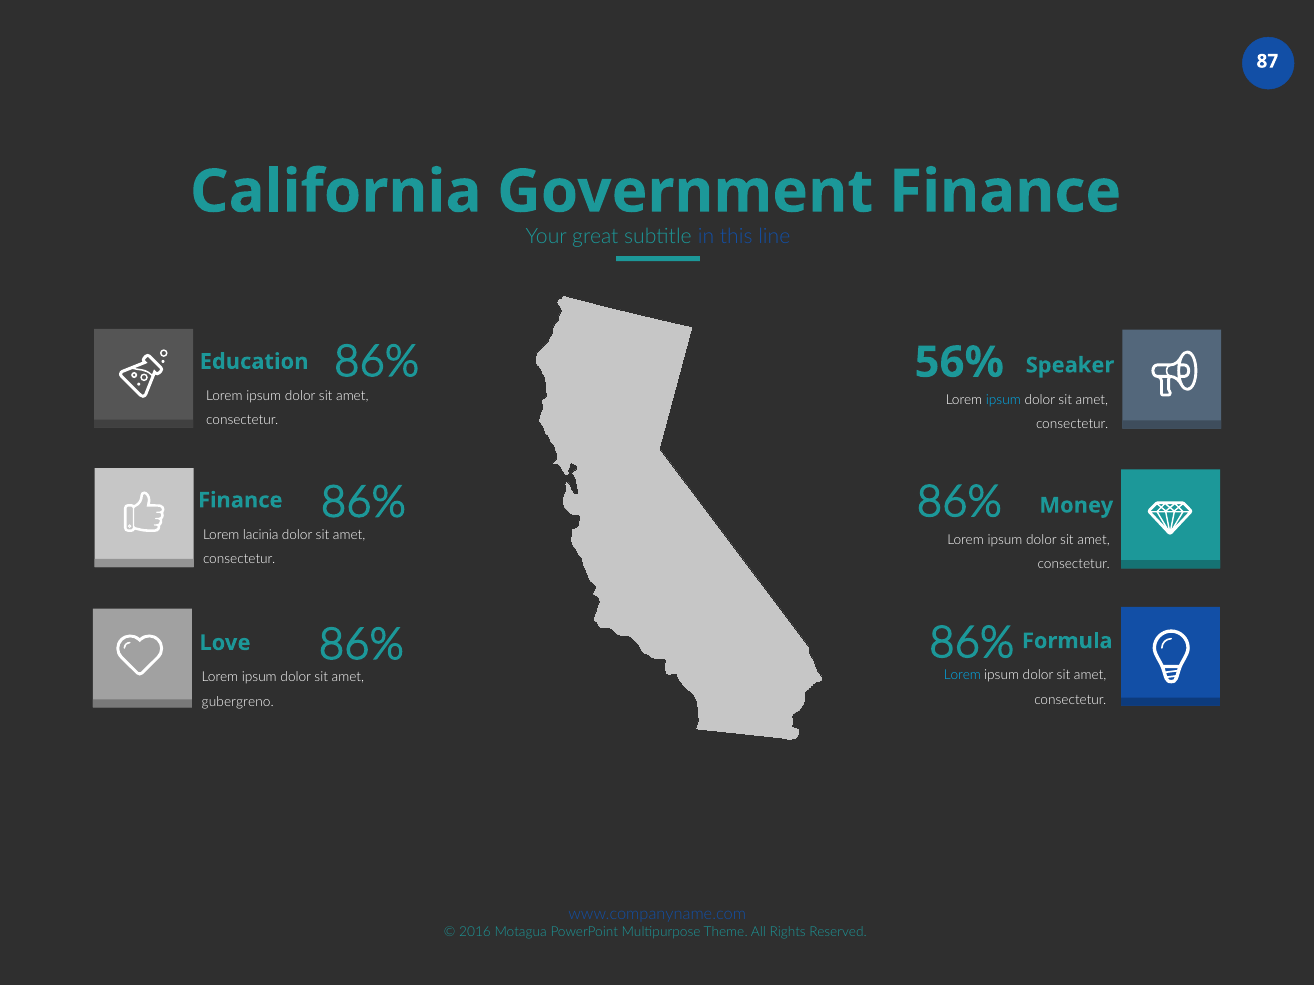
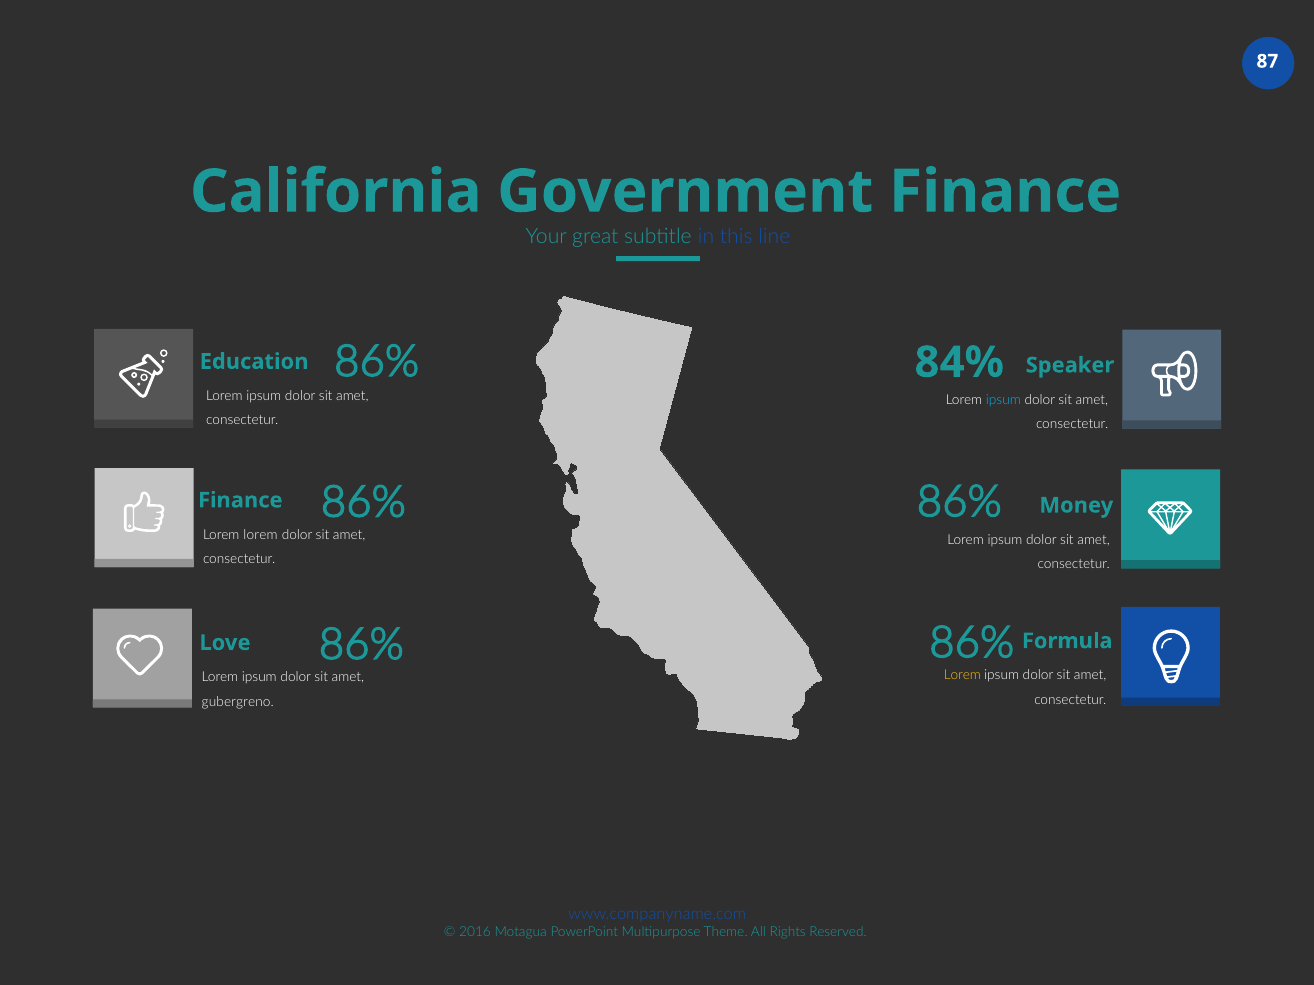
56%: 56% -> 84%
Lorem lacinia: lacinia -> lorem
Lorem at (962, 676) colour: light blue -> yellow
